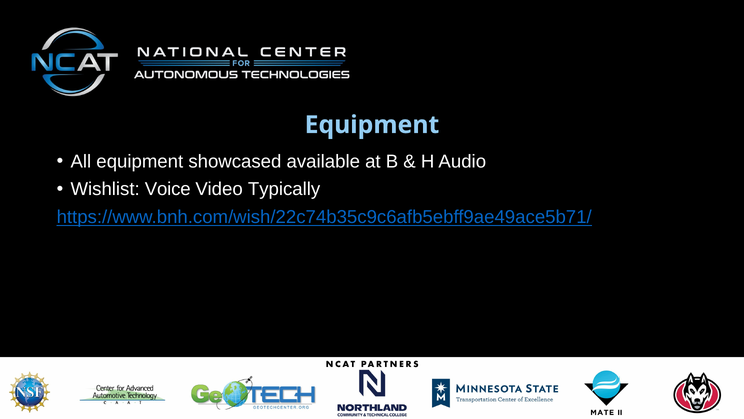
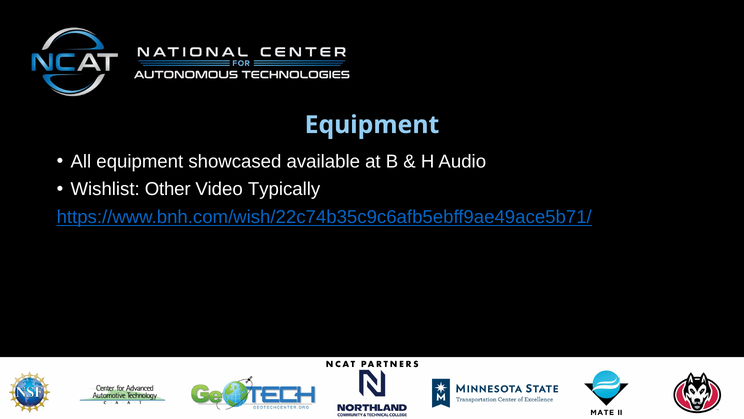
Voice: Voice -> Other
